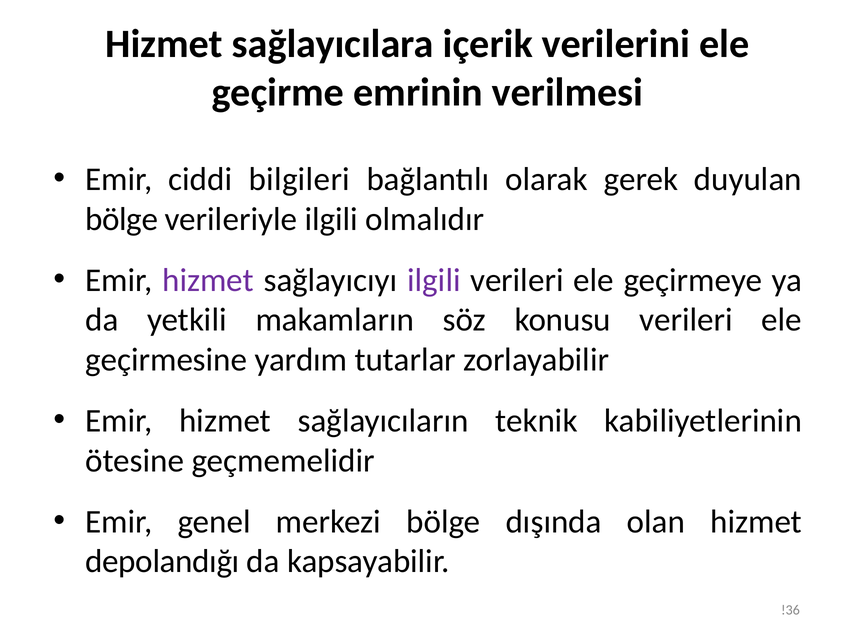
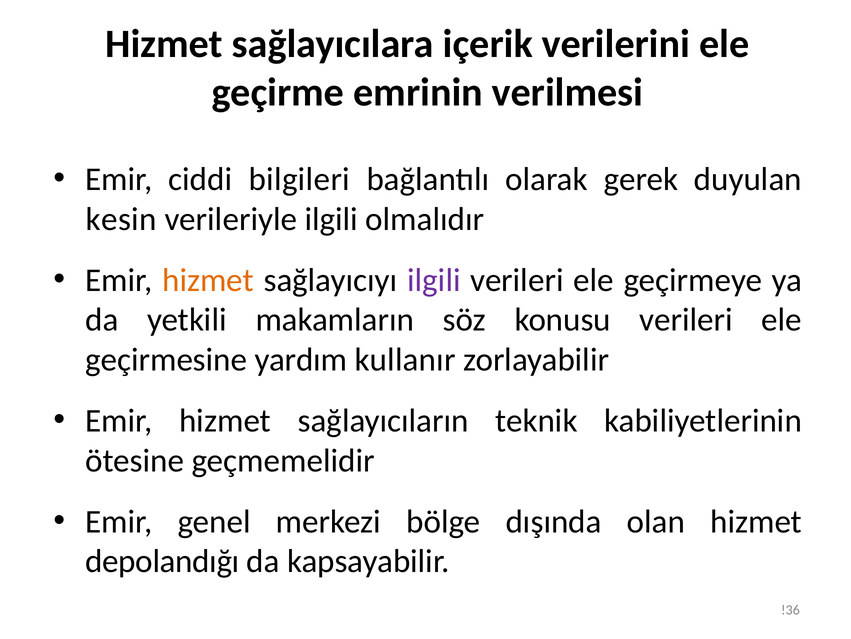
bölge at (122, 219): bölge -> kesin
hizmet at (208, 280) colour: purple -> orange
tutarlar: tutarlar -> kullanır
